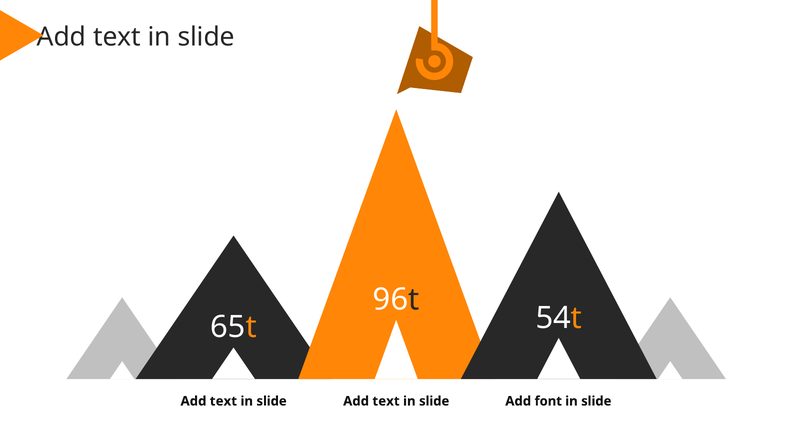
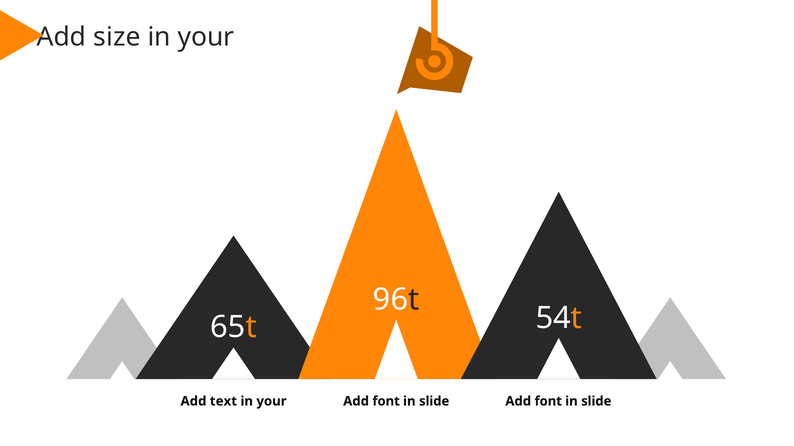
text at (117, 37): text -> size
slide at (206, 37): slide -> your
slide at (272, 402): slide -> your
text at (386, 402): text -> font
